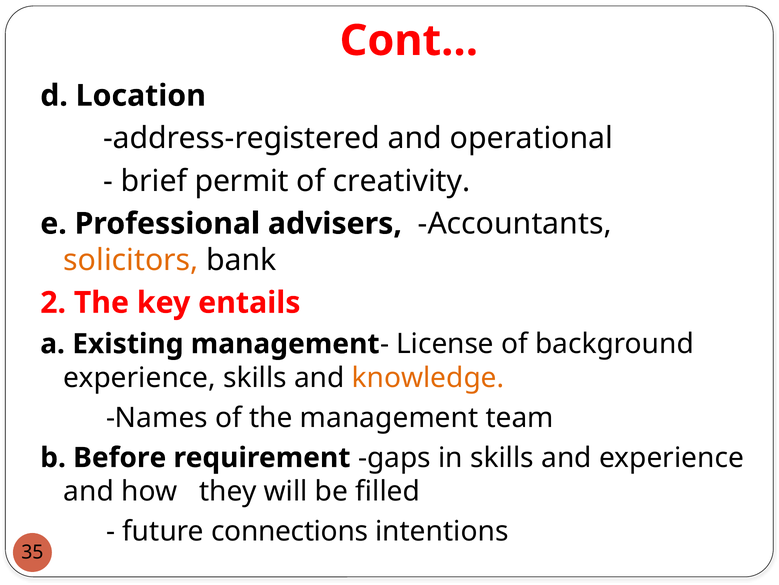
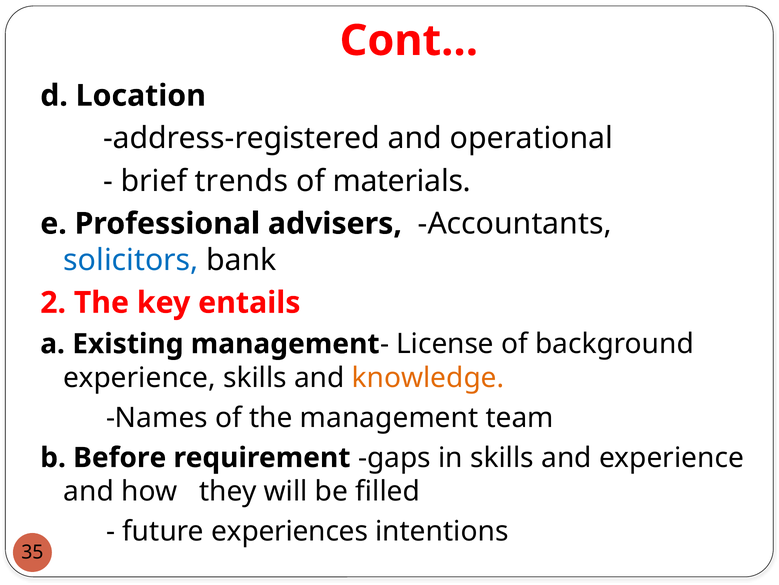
permit: permit -> trends
creativity: creativity -> materials
solicitors colour: orange -> blue
connections: connections -> experiences
